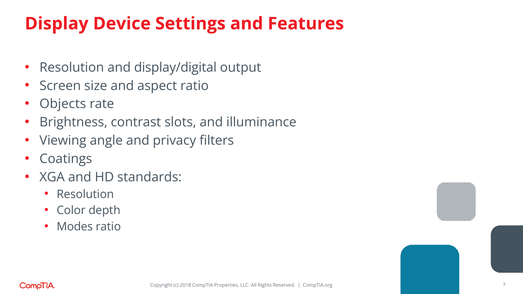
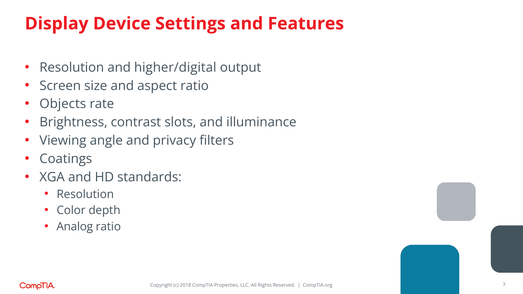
display/digital: display/digital -> higher/digital
Modes: Modes -> Analog
